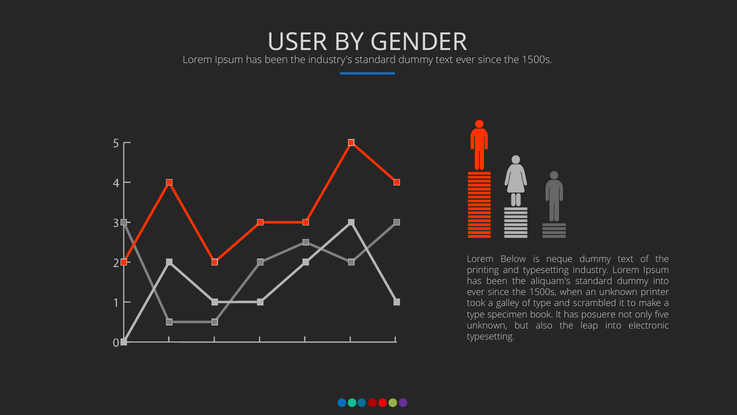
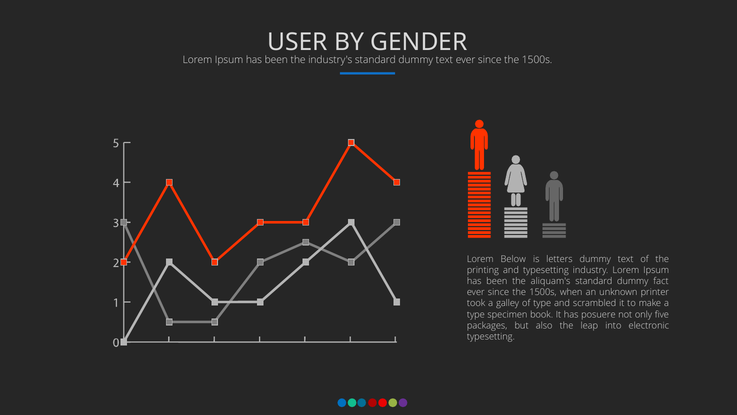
neque: neque -> letters
dummy into: into -> fact
unknown at (487, 325): unknown -> packages
